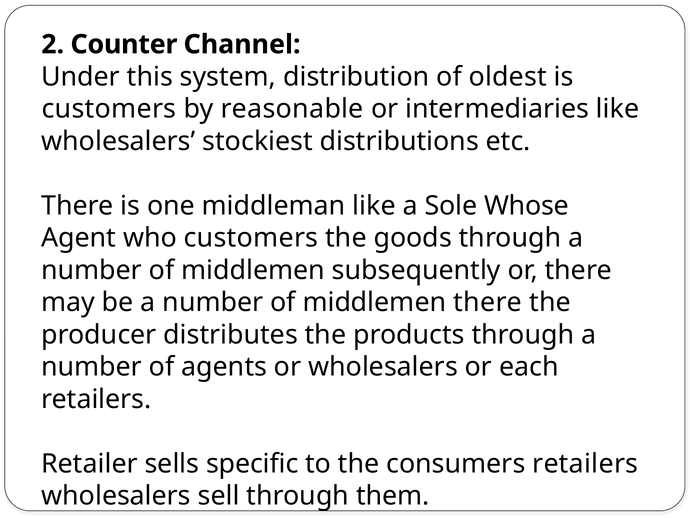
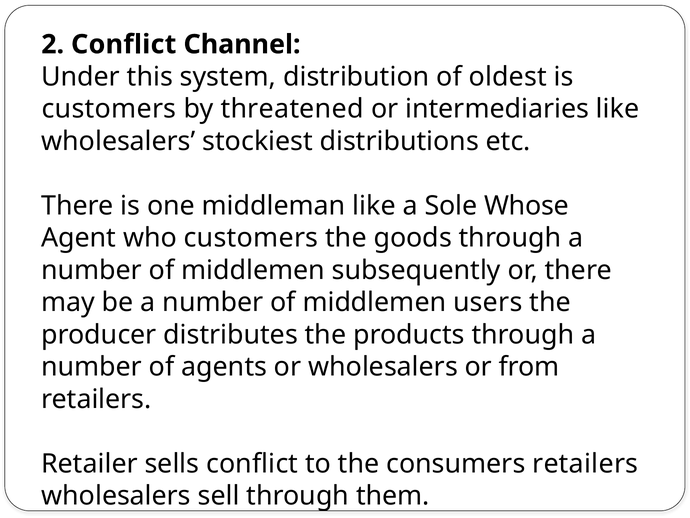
2 Counter: Counter -> Conflict
reasonable: reasonable -> threatened
middlemen there: there -> users
each: each -> from
sells specific: specific -> conflict
